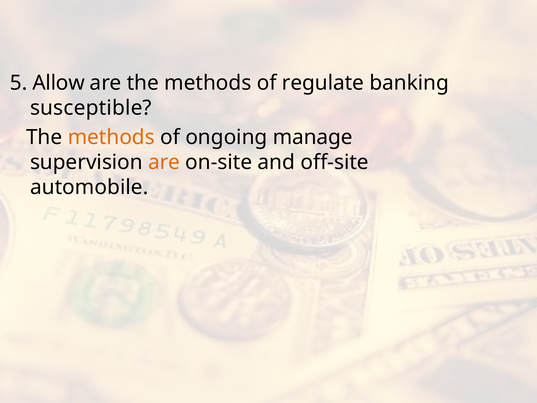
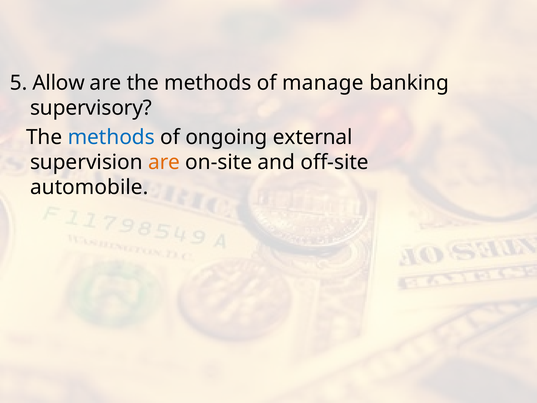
regulate: regulate -> manage
susceptible: susceptible -> supervisory
methods at (111, 137) colour: orange -> blue
manage: manage -> external
